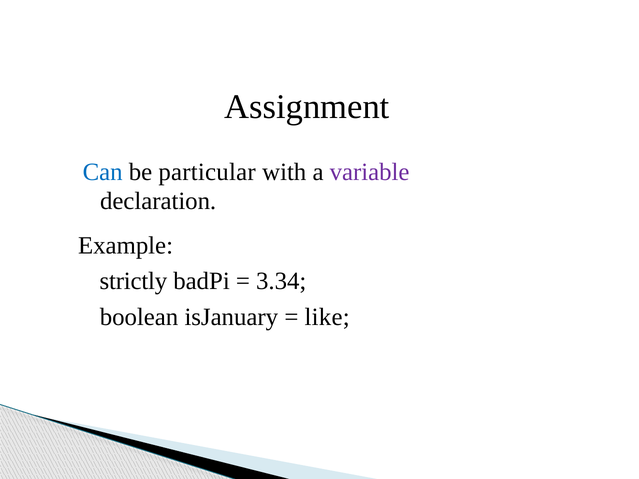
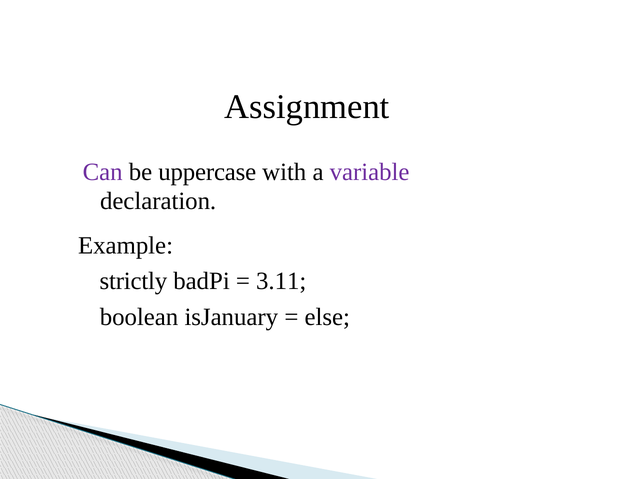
Can colour: blue -> purple
particular: particular -> uppercase
3.34: 3.34 -> 3.11
like: like -> else
